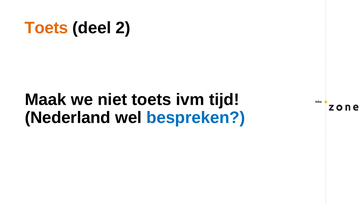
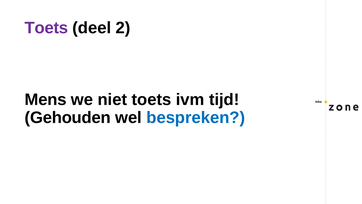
Toets at (46, 28) colour: orange -> purple
Maak: Maak -> Mens
Nederland: Nederland -> Gehouden
